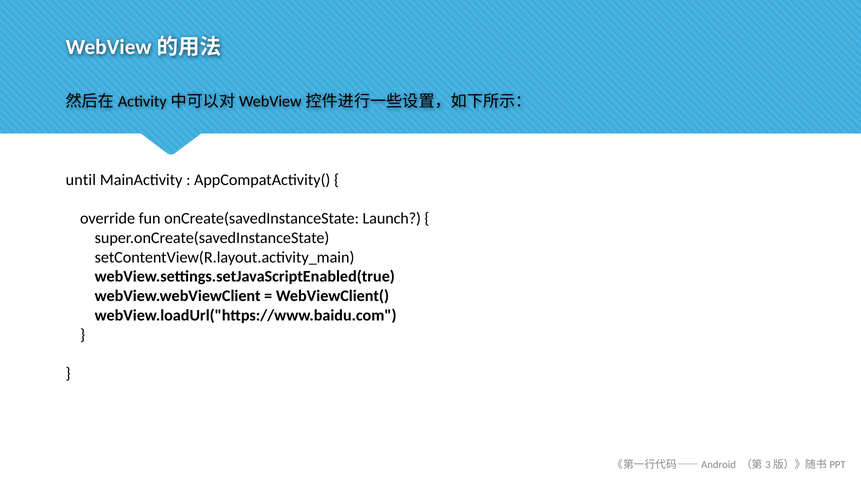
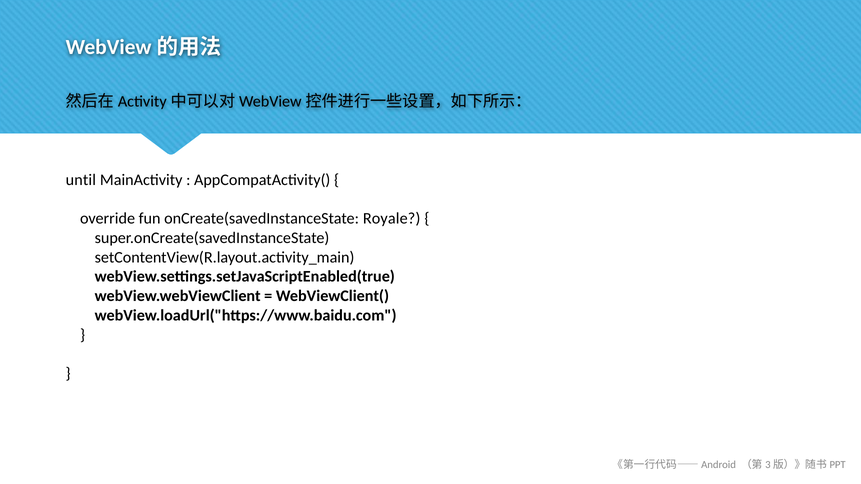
Launch: Launch -> Royale
